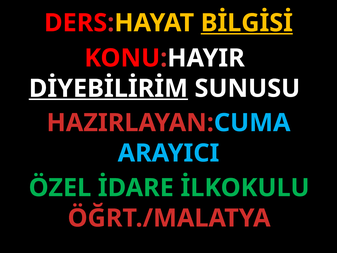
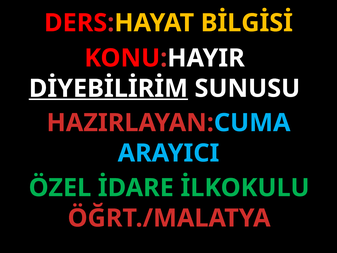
BİLGİSİ underline: present -> none
